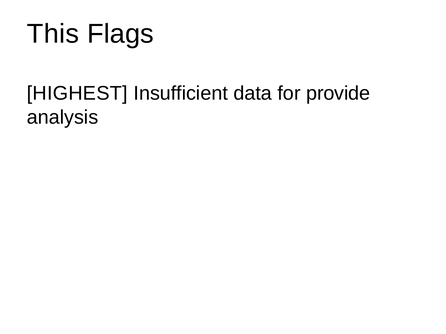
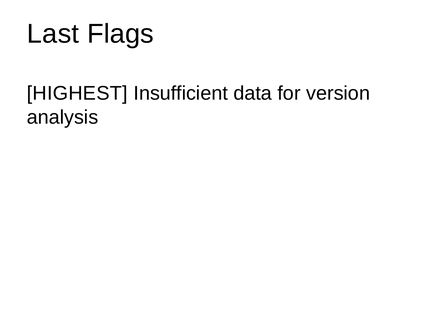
This: This -> Last
provide: provide -> version
